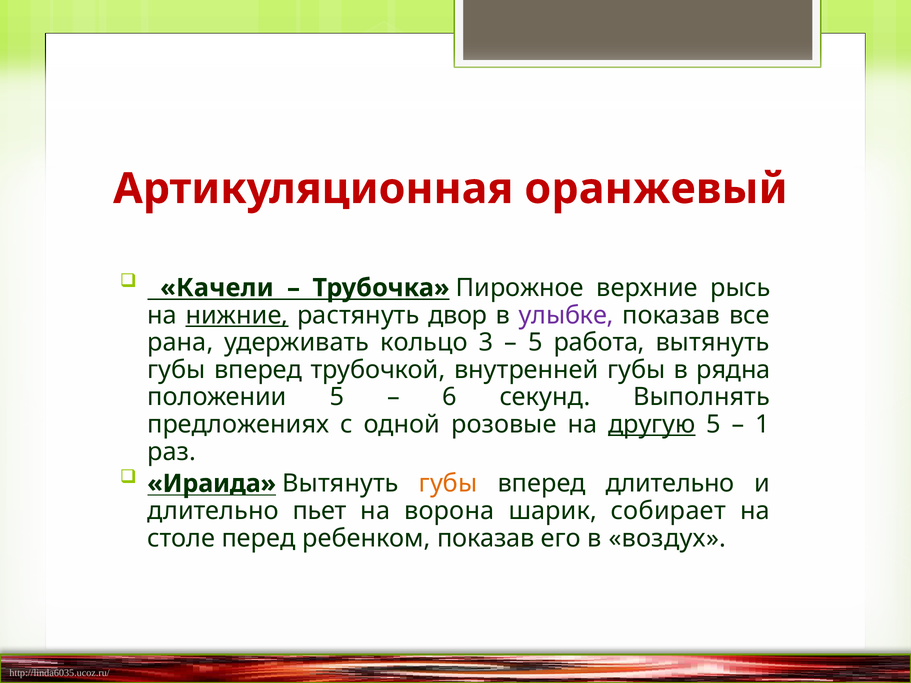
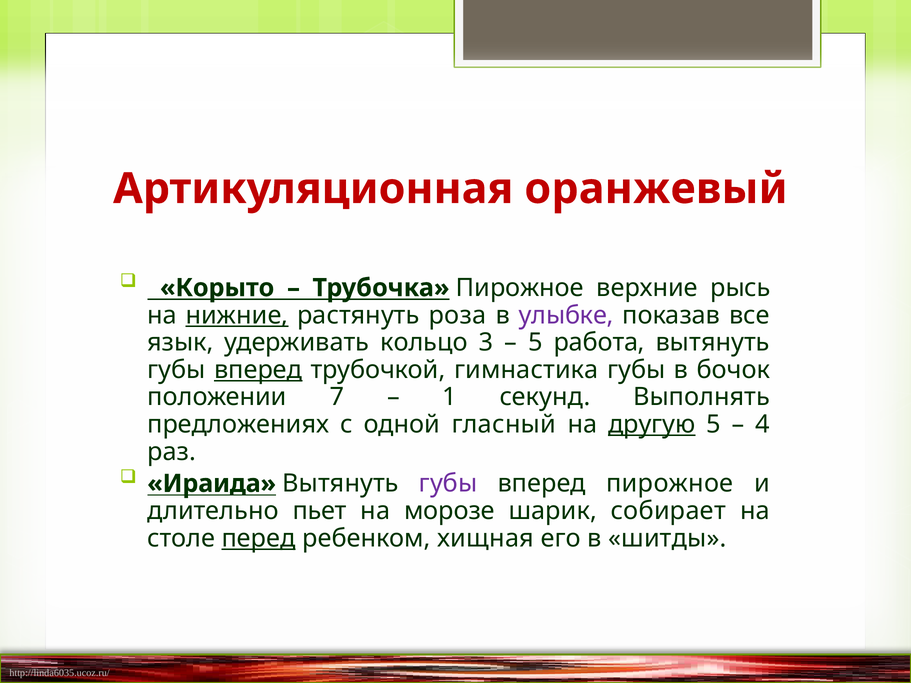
Качели: Качели -> Корыто
двор: двор -> роза
рана: рана -> язык
вперед at (258, 370) underline: none -> present
внутренней: внутренней -> гимнастика
рядна: рядна -> бочок
положении 5: 5 -> 7
6: 6 -> 1
розовые: розовые -> гласный
1: 1 -> 4
губы at (448, 484) colour: orange -> purple
вперед длительно: длительно -> пирожное
ворона: ворона -> морозе
перед underline: none -> present
ребенком показав: показав -> хищная
воздух: воздух -> шитды
